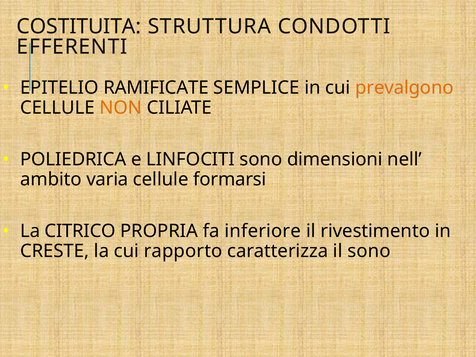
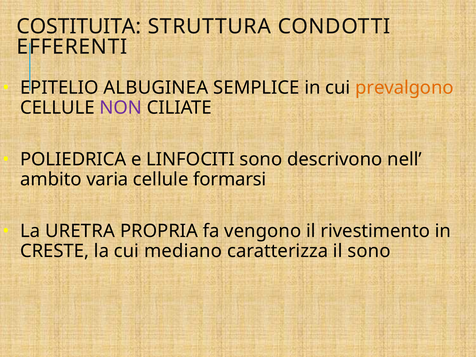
RAMIFICATE: RAMIFICATE -> ALBUGINEA
NON colour: orange -> purple
dimensioni: dimensioni -> descrivono
CITRICO: CITRICO -> URETRA
inferiore: inferiore -> vengono
rapporto: rapporto -> mediano
